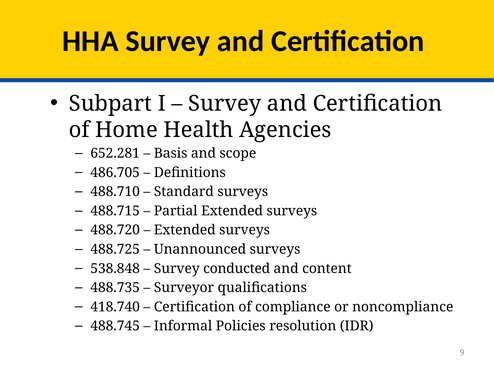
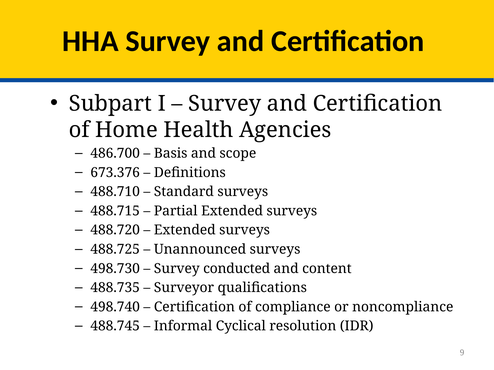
652.281: 652.281 -> 486.700
486.705: 486.705 -> 673.376
538.848: 538.848 -> 498.730
418.740: 418.740 -> 498.740
Policies: Policies -> Cyclical
